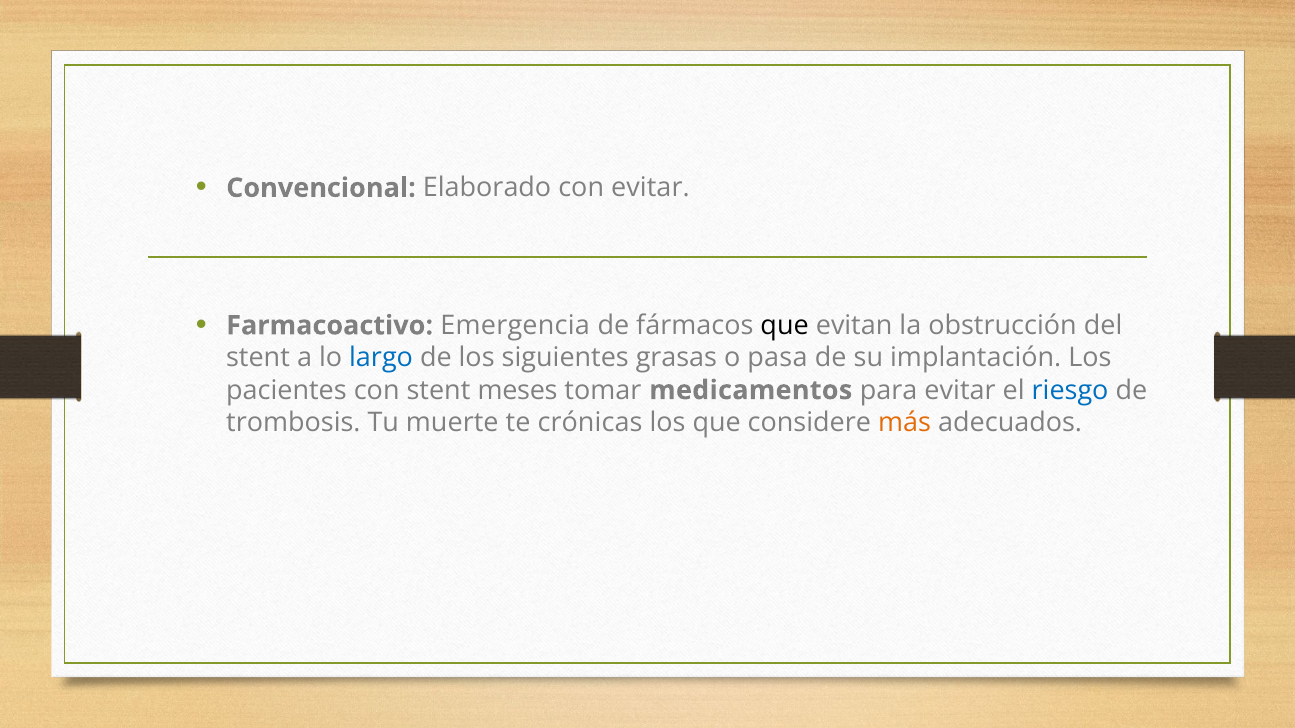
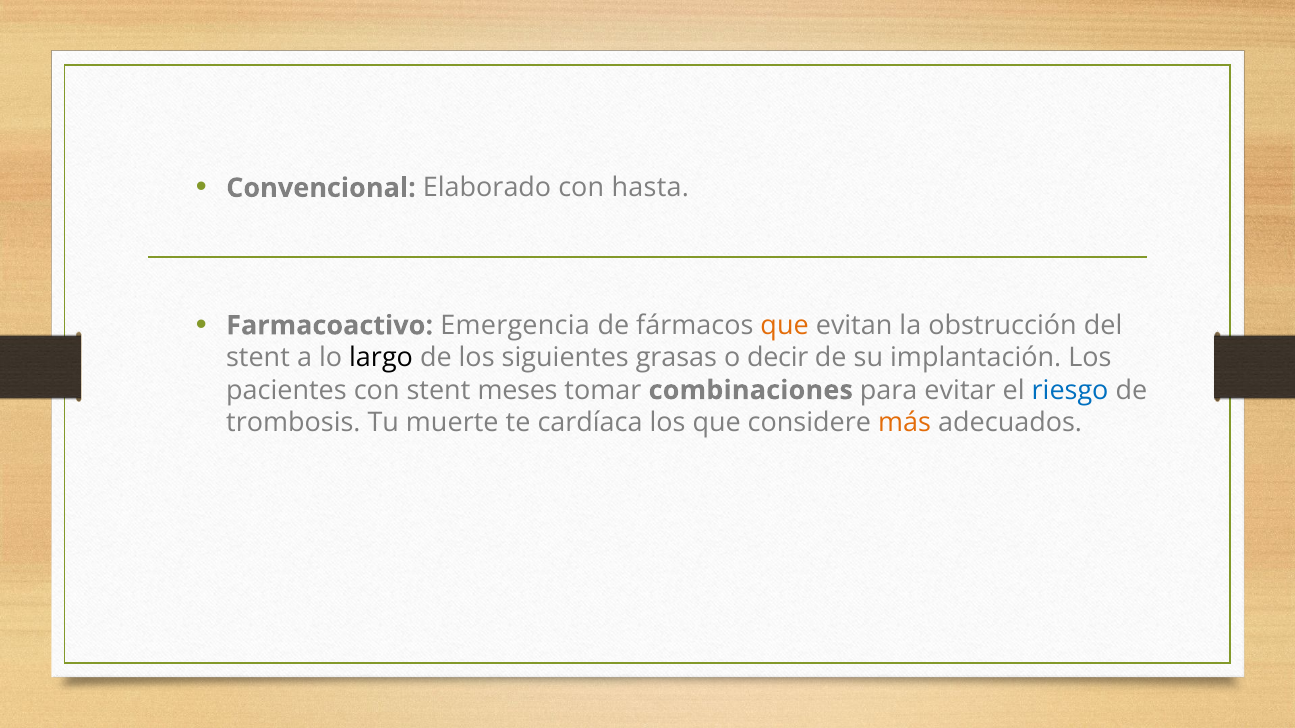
con evitar: evitar -> hasta
que at (785, 326) colour: black -> orange
largo colour: blue -> black
pasa: pasa -> decir
medicamentos: medicamentos -> combinaciones
crónicas: crónicas -> cardíaca
